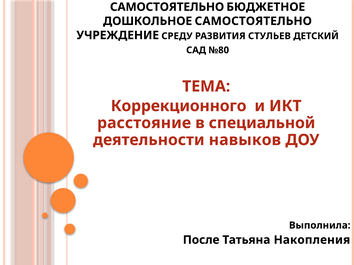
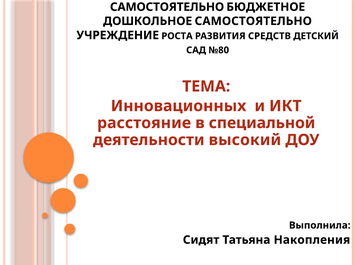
СРЕДУ: СРЕДУ -> РОСТА
СТУЛЬЕВ: СТУЛЬЕВ -> СРЕДСТВ
Коррекционного: Коррекционного -> Инновационных
навыков: навыков -> высокий
После: После -> Сидят
